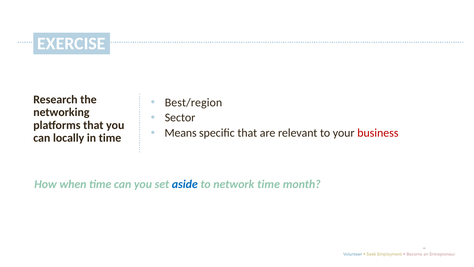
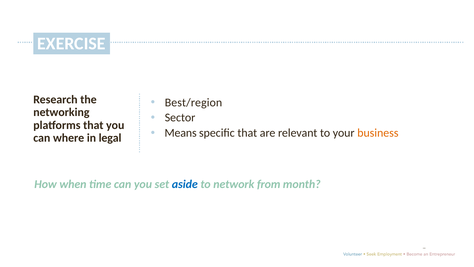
business colour: red -> orange
locally: locally -> where
in time: time -> legal
network time: time -> from
